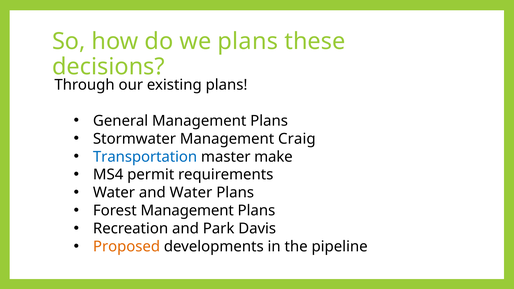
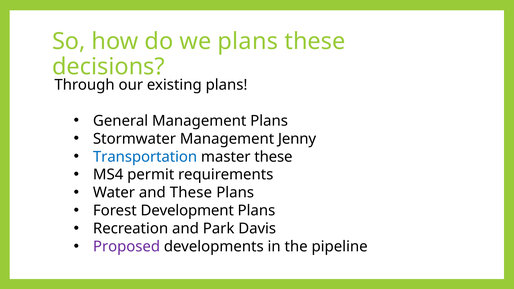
Craig: Craig -> Jenny
master make: make -> these
and Water: Water -> These
Forest Management: Management -> Development
Proposed colour: orange -> purple
